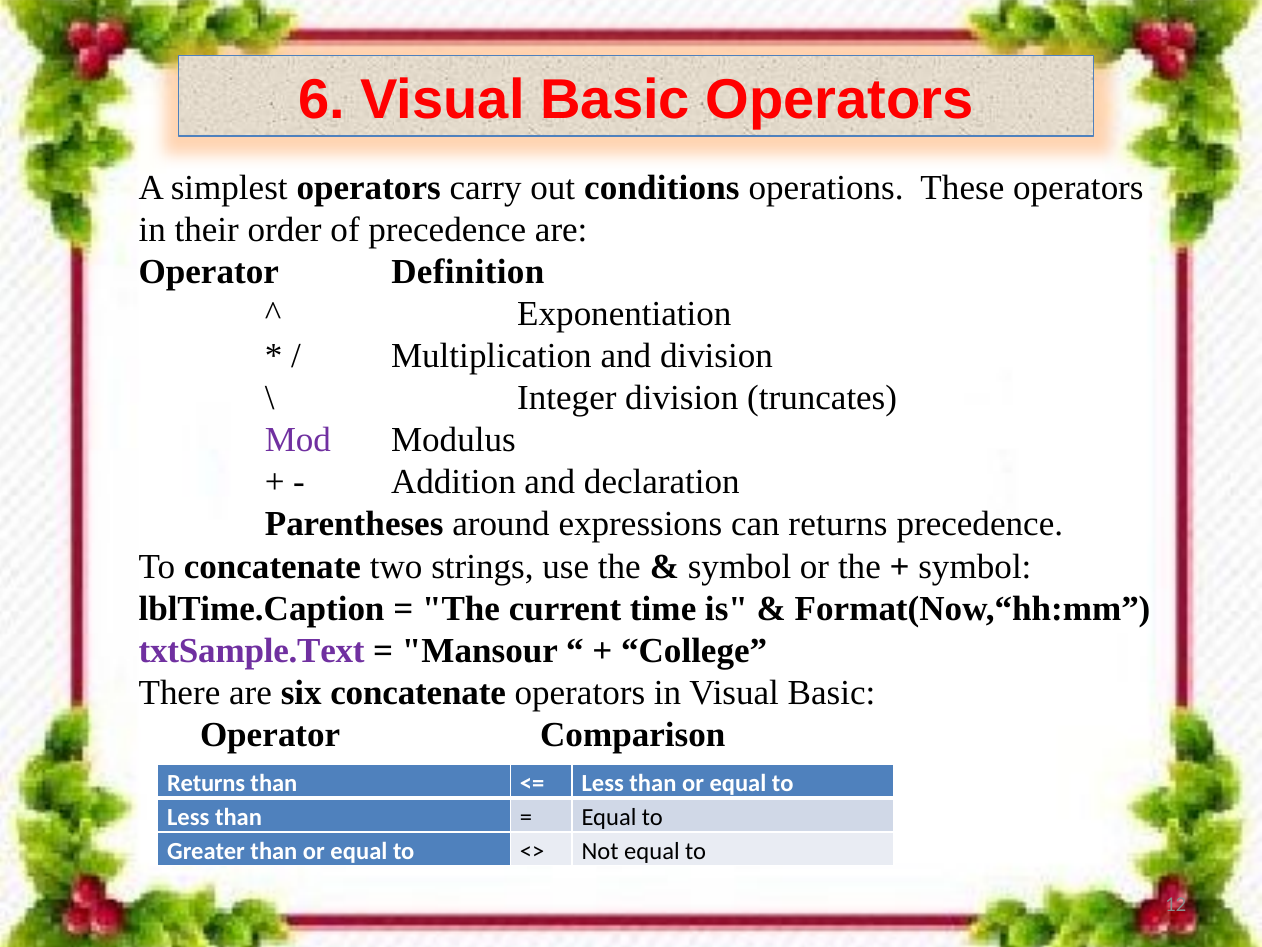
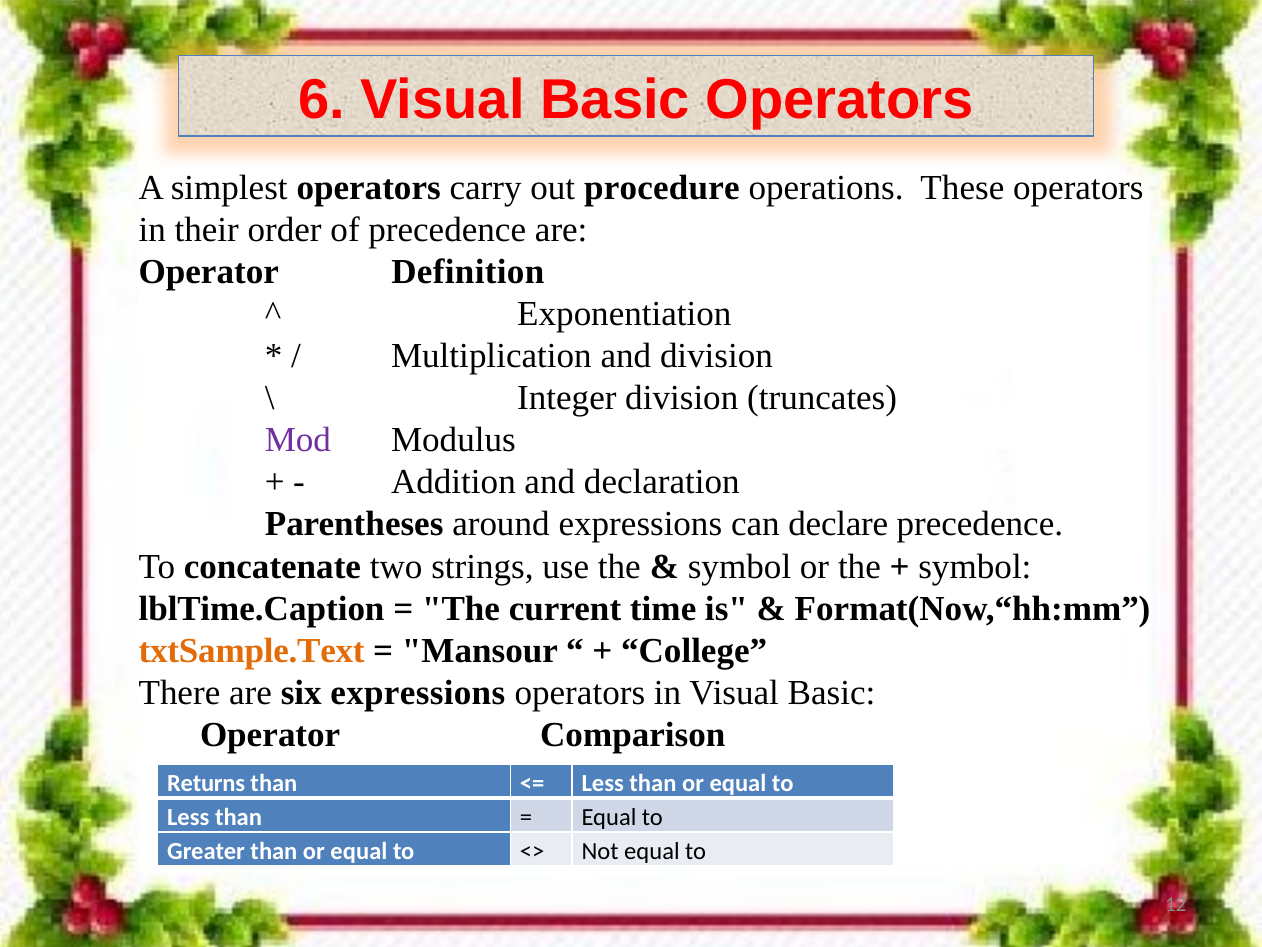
conditions: conditions -> procedure
can returns: returns -> declare
txtSample.Text colour: purple -> orange
six concatenate: concatenate -> expressions
